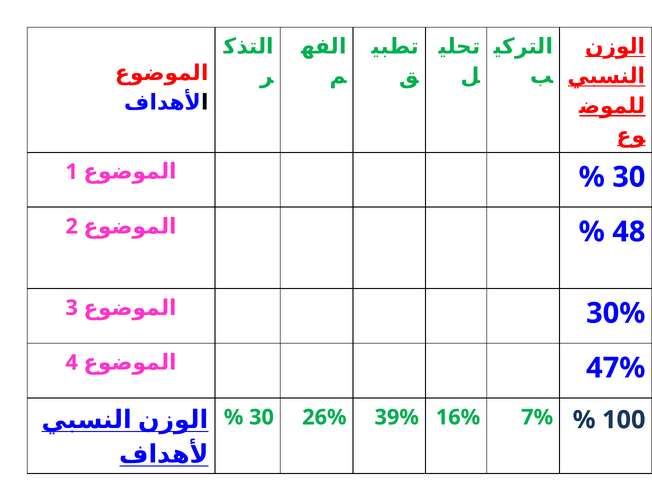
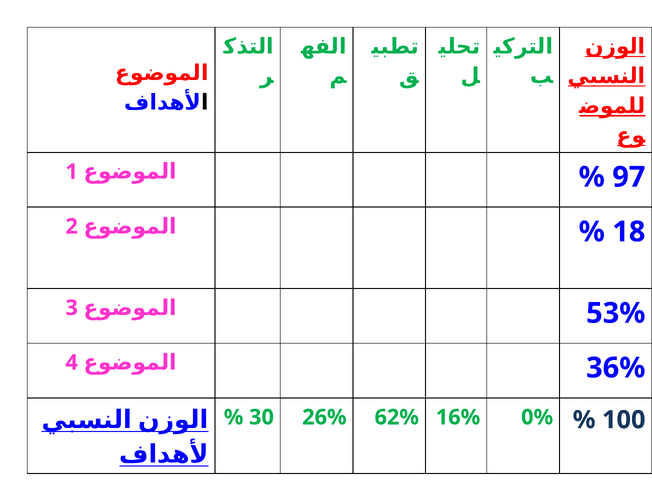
1 30: 30 -> 97
48: 48 -> 18
30%: 30% -> 53%
47%: 47% -> 36%
39%: 39% -> 62%
7%: 7% -> 0%
